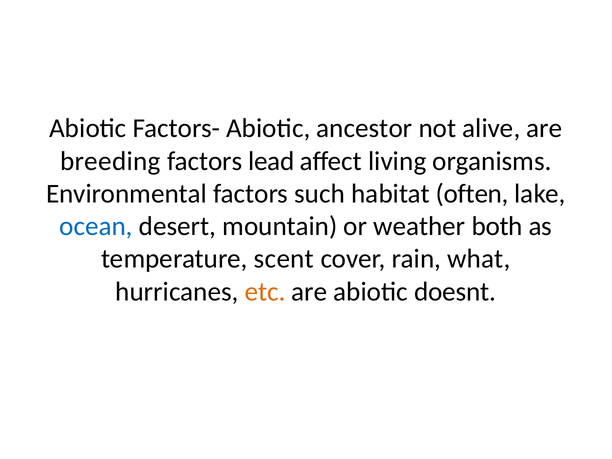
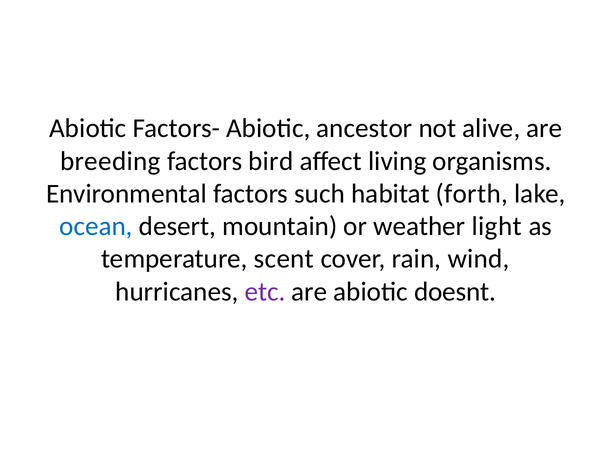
lead: lead -> bird
often: often -> forth
both: both -> light
what: what -> wind
etc colour: orange -> purple
